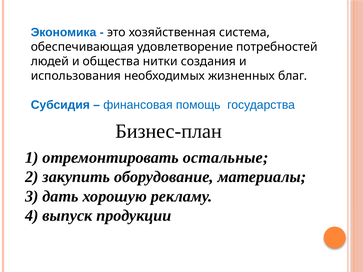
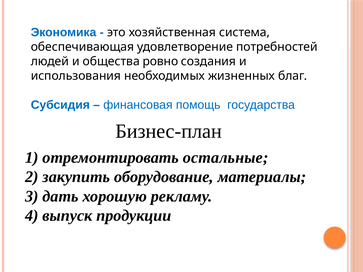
нитки: нитки -> ровно
